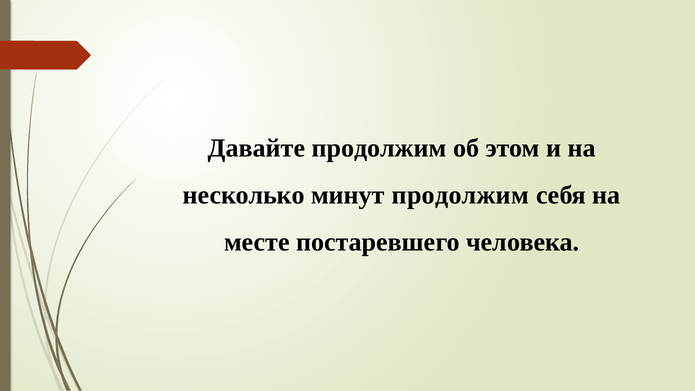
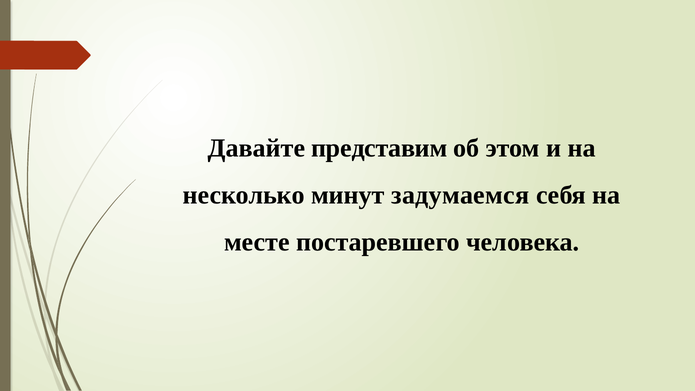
Давайте продолжим: продолжим -> представим
минут продолжим: продолжим -> задумаемся
